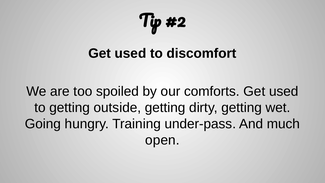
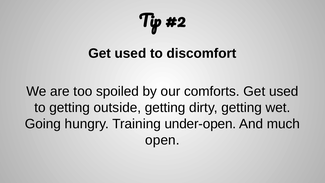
under-pass: under-pass -> under-open
